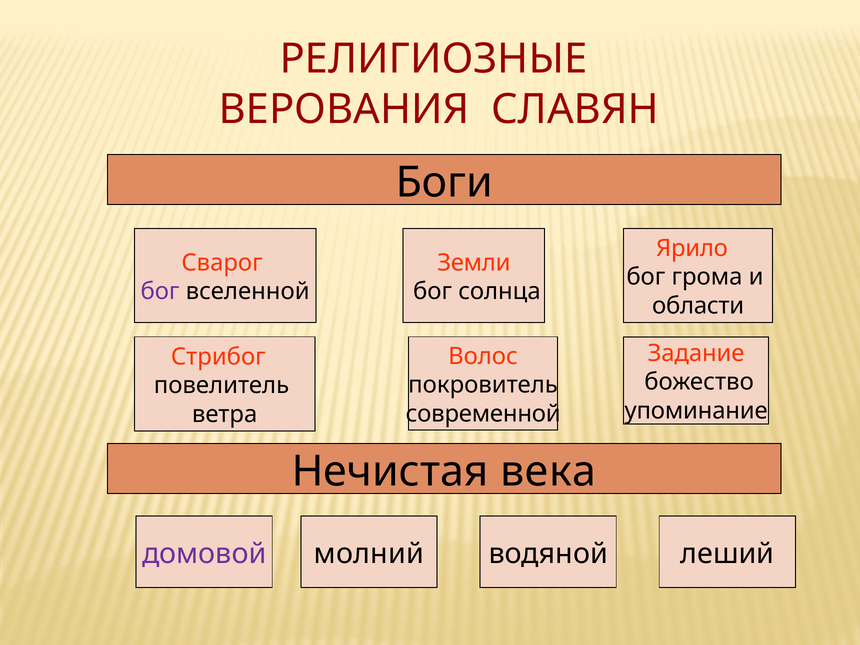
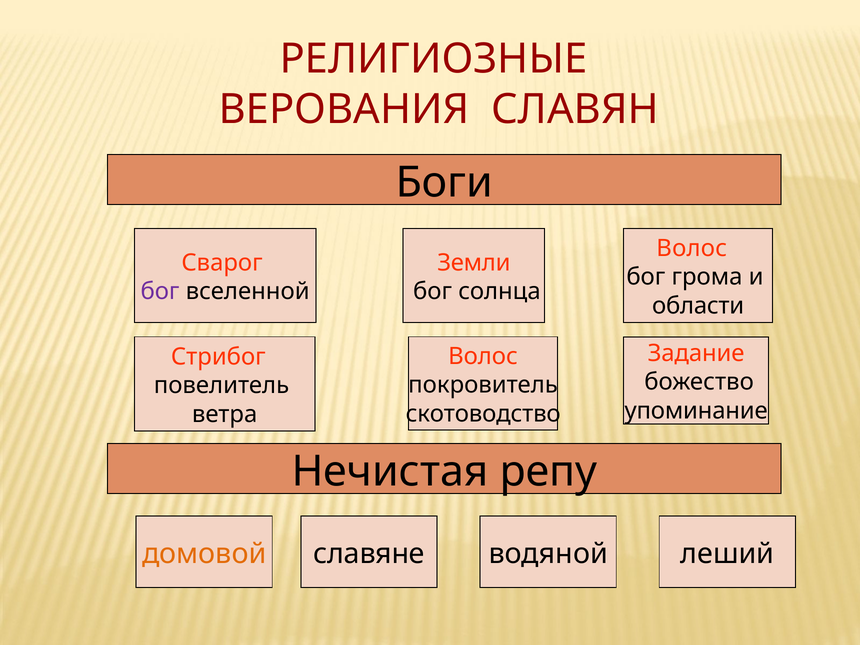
Ярило at (692, 248): Ярило -> Волос
современной: современной -> скотоводство
века: века -> репу
домовой colour: purple -> orange
молний: молний -> славяне
